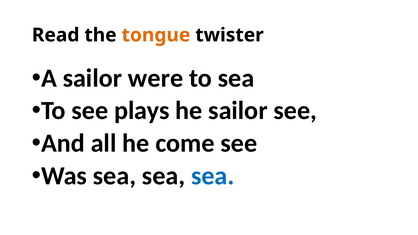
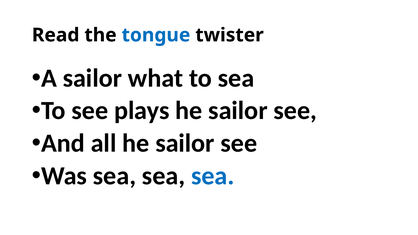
tongue colour: orange -> blue
were: were -> what
all he come: come -> sailor
